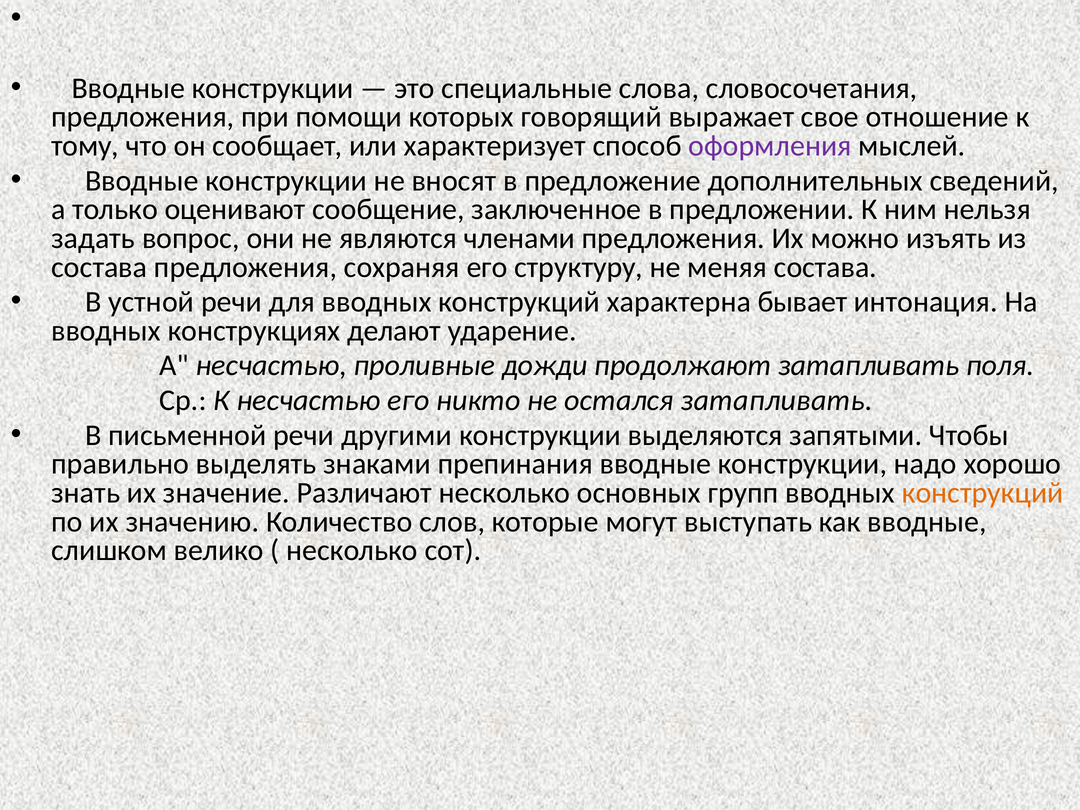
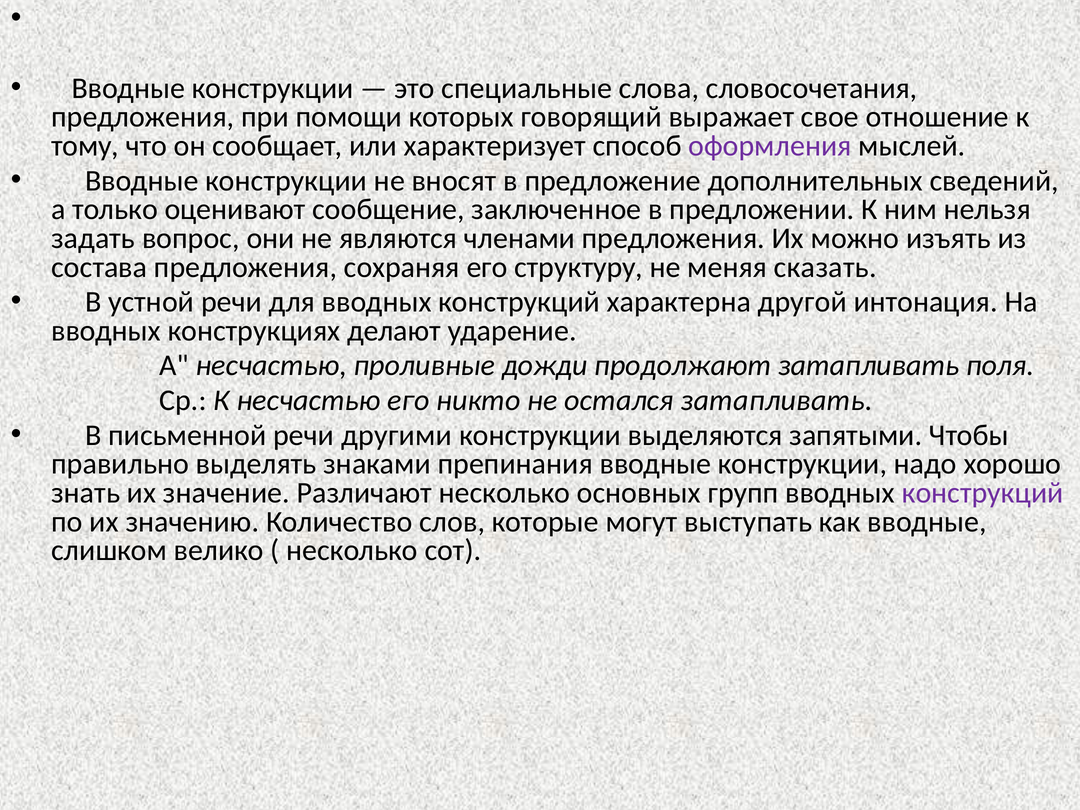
меняя состава: состава -> сказать
бывает: бывает -> другой
конструкций at (983, 493) colour: orange -> purple
